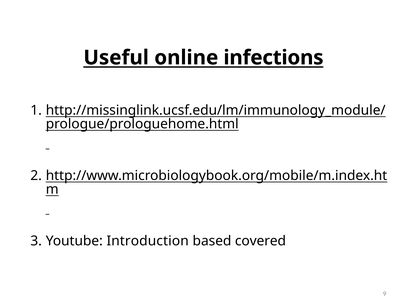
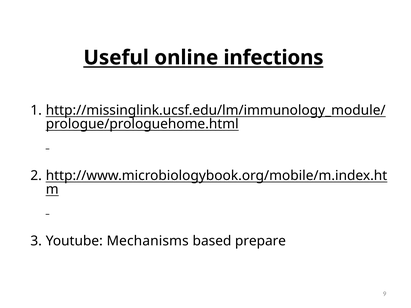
Introduction: Introduction -> Mechanisms
covered: covered -> prepare
